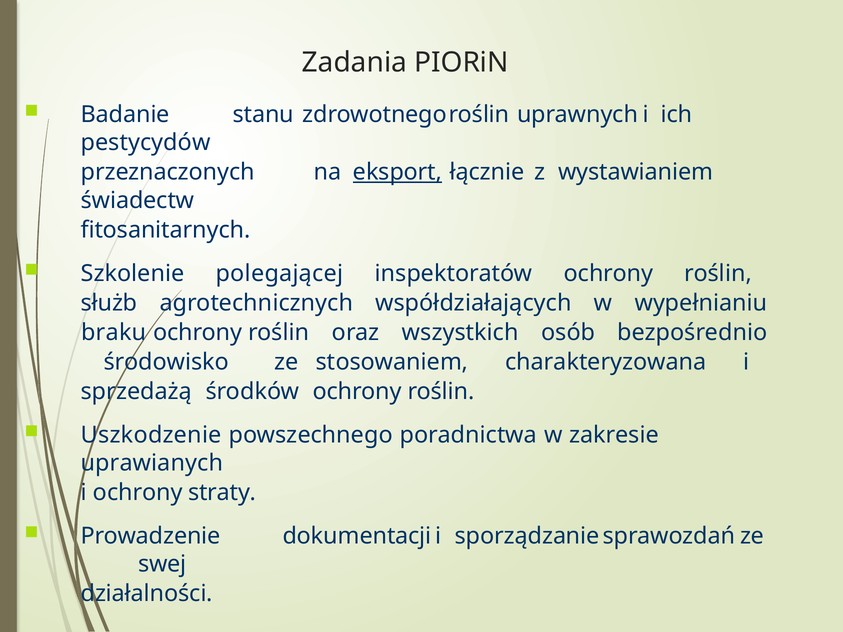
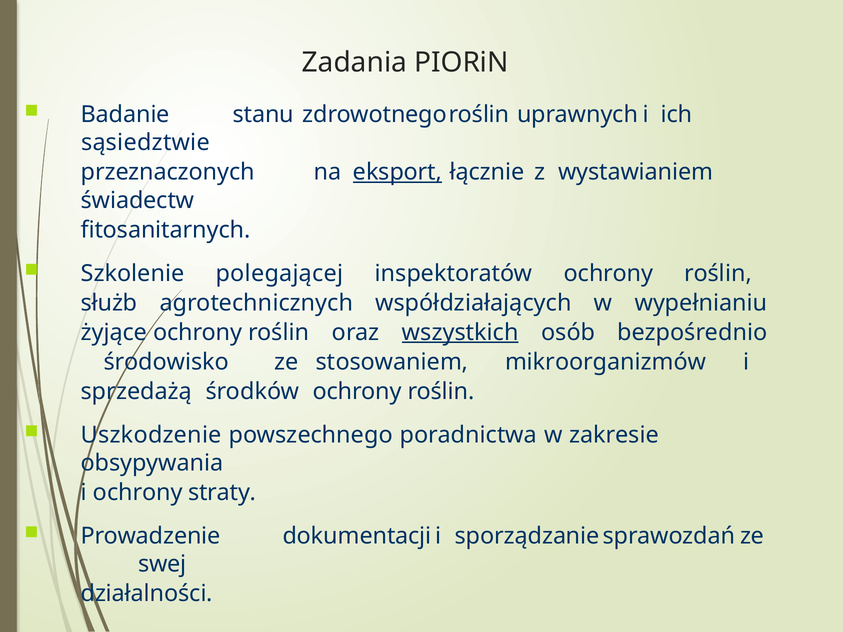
pestycydów: pestycydów -> sąsiedztwie
braku: braku -> żyjące
wszystkich underline: none -> present
charakteryzowana: charakteryzowana -> mikroorganizmów
uprawianych: uprawianych -> obsypywania
